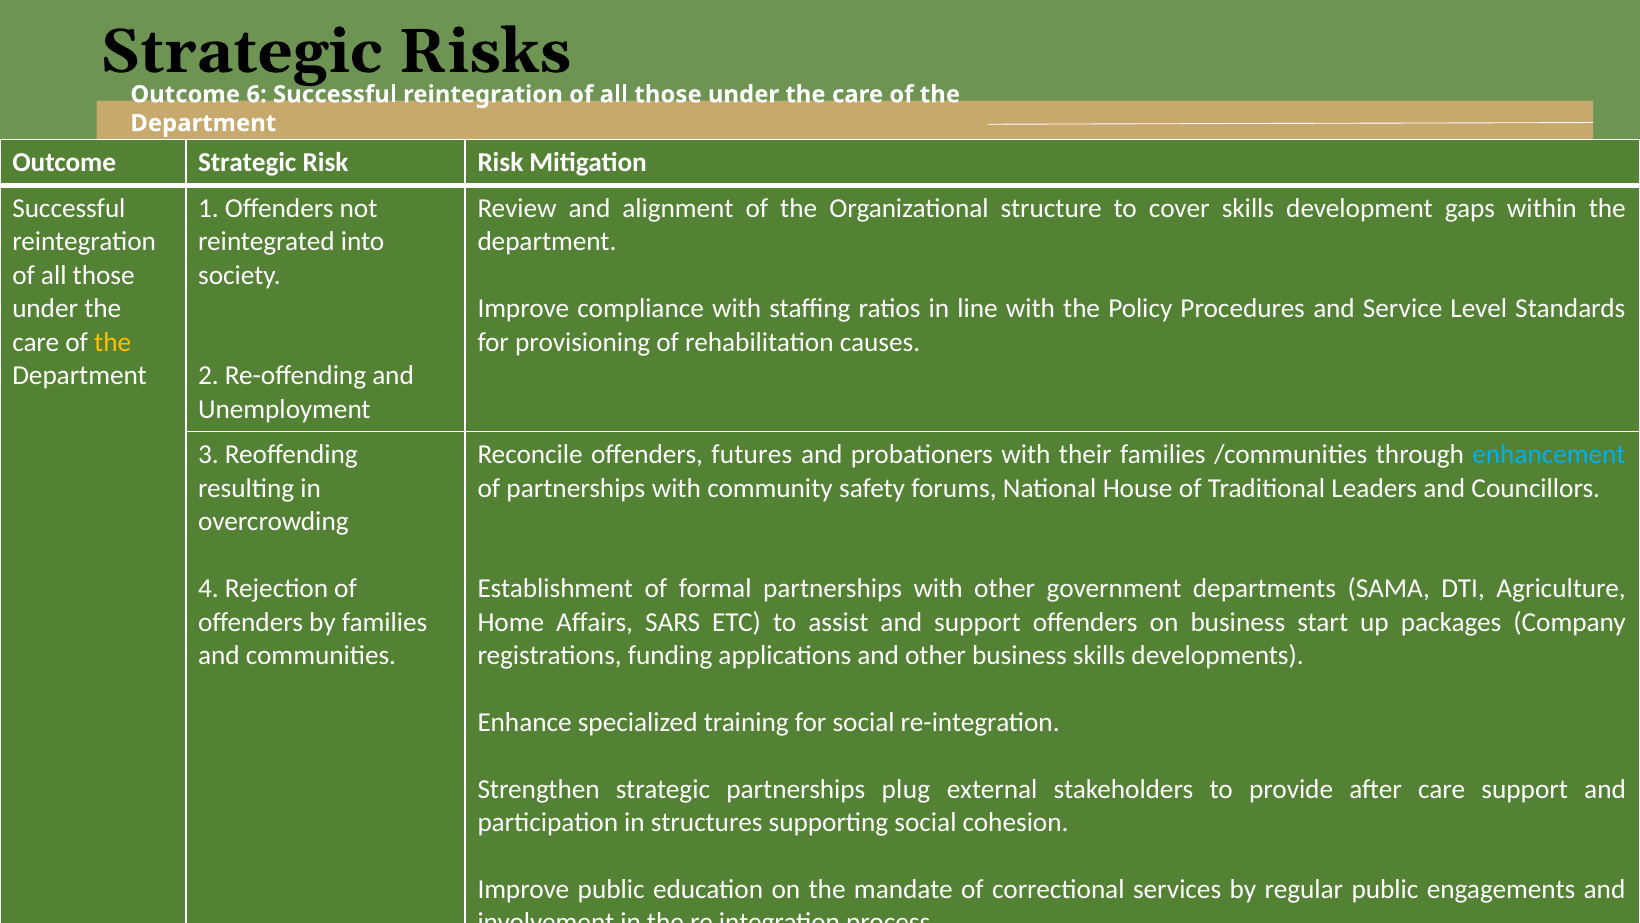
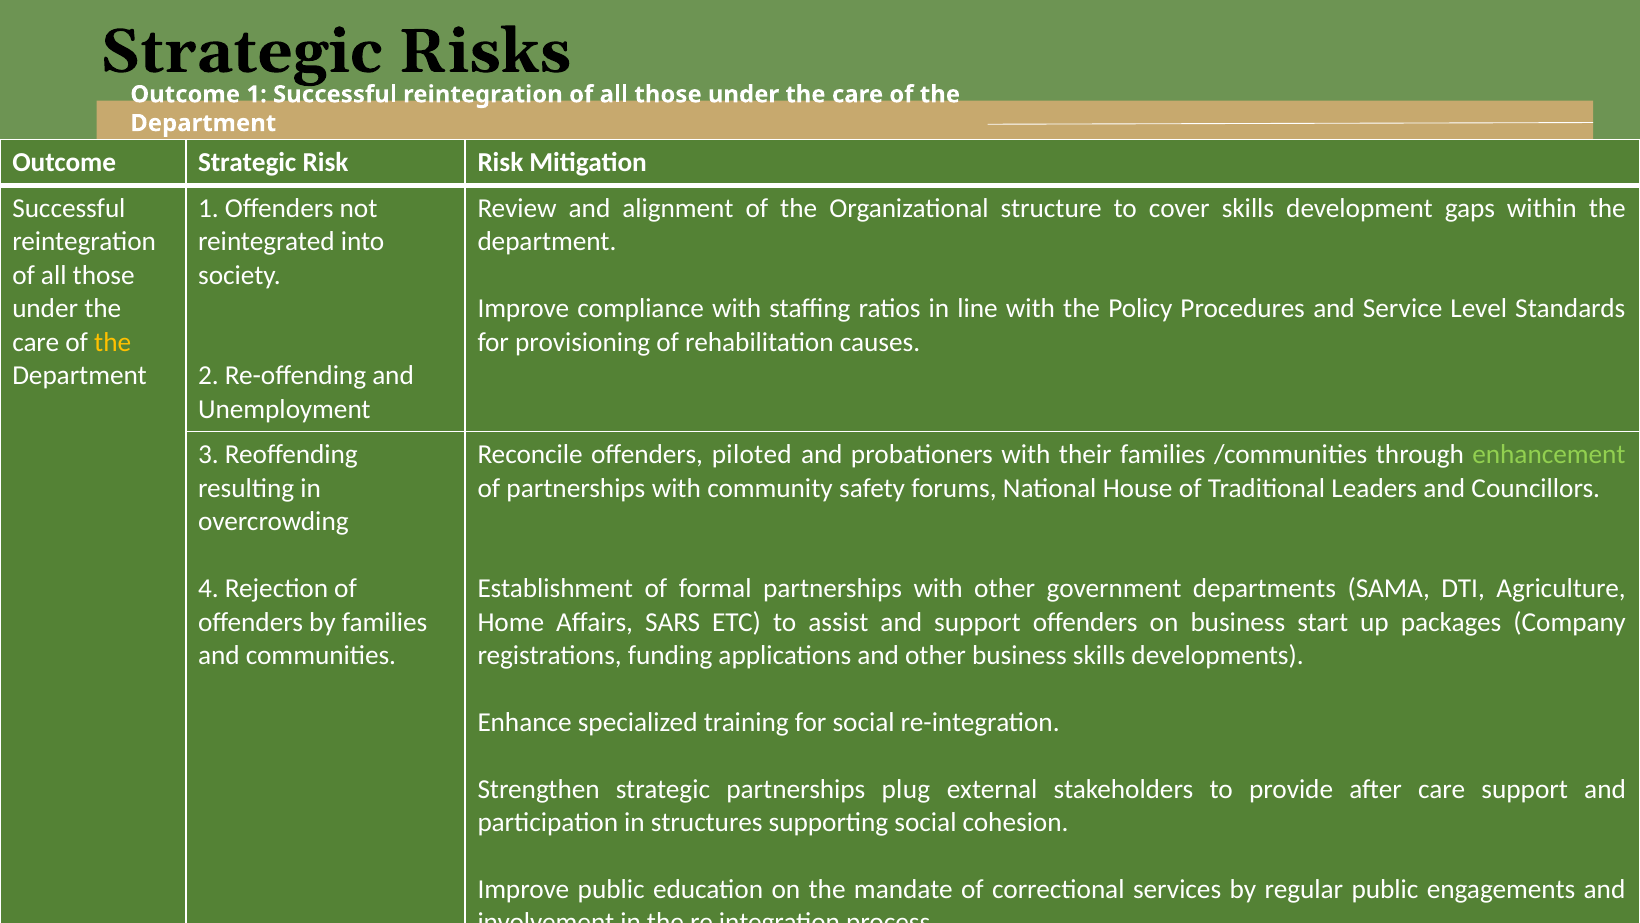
Outcome 6: 6 -> 1
futures: futures -> piloted
enhancement colour: light blue -> light green
